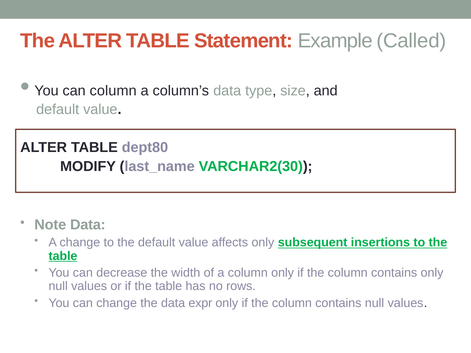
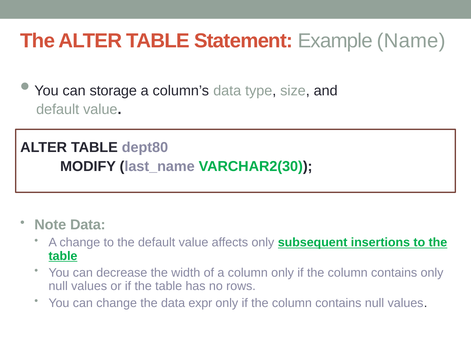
Called: Called -> Name
can column: column -> storage
